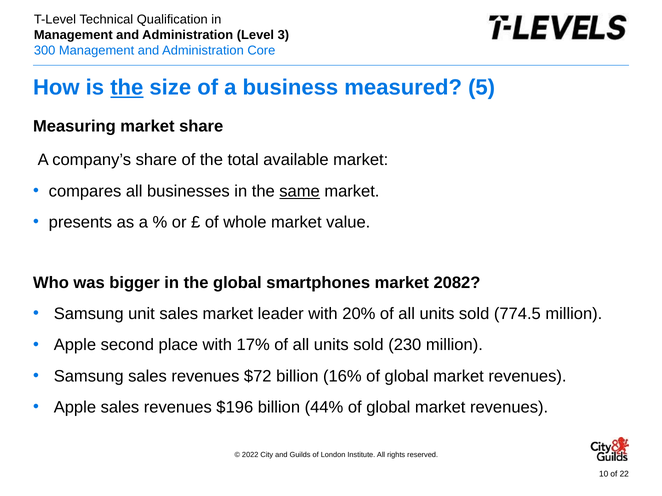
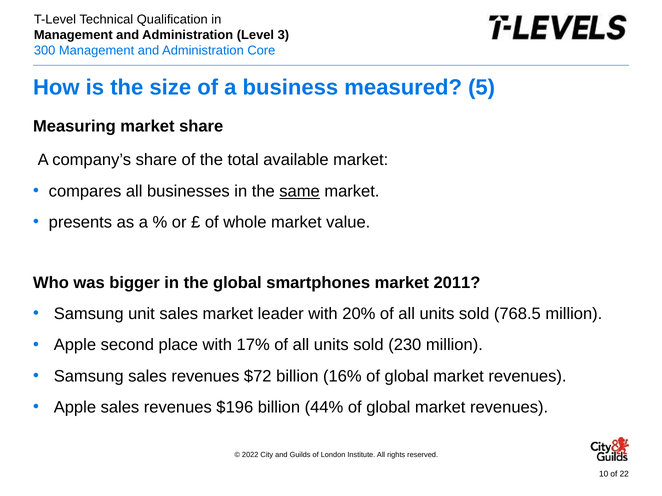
the at (127, 88) underline: present -> none
2082: 2082 -> 2011
774.5: 774.5 -> 768.5
